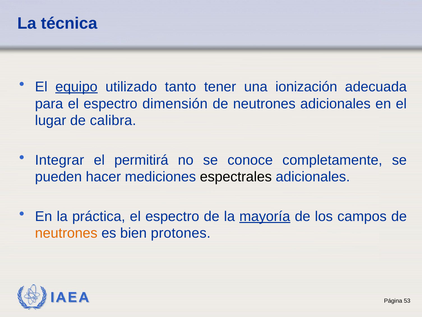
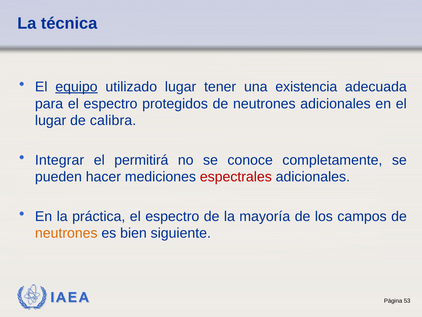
utilizado tanto: tanto -> lugar
ionización: ionización -> existencia
dimensión: dimensión -> protegidos
espectrales colour: black -> red
mayoría underline: present -> none
protones: protones -> siguiente
